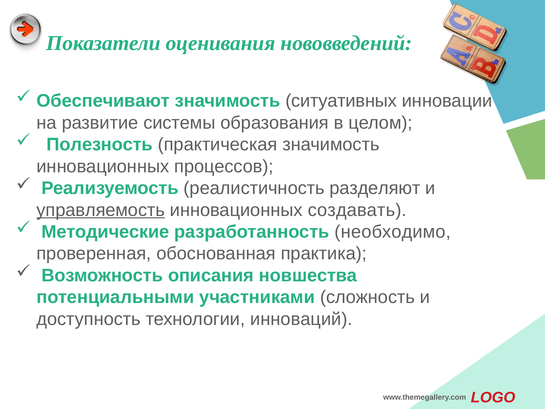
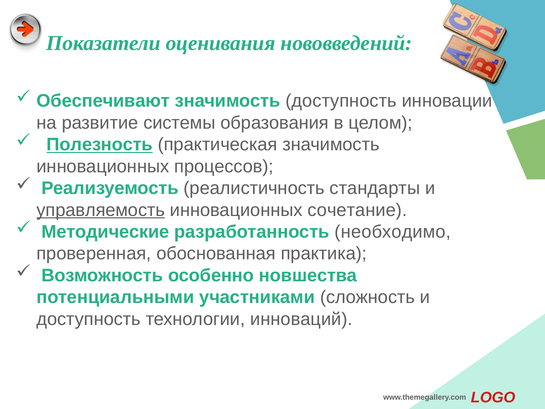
значимость ситуативных: ситуативных -> доступность
Полезность underline: none -> present
разделяют: разделяют -> стандарты
создавать: создавать -> сочетание
описания: описания -> особенно
